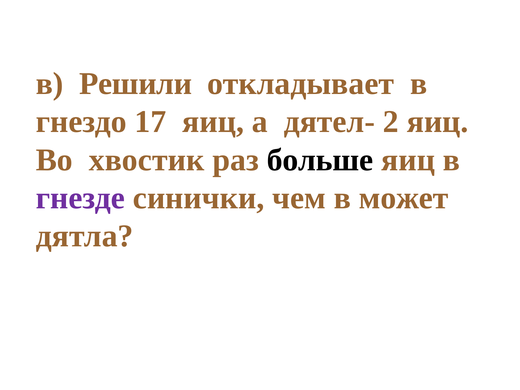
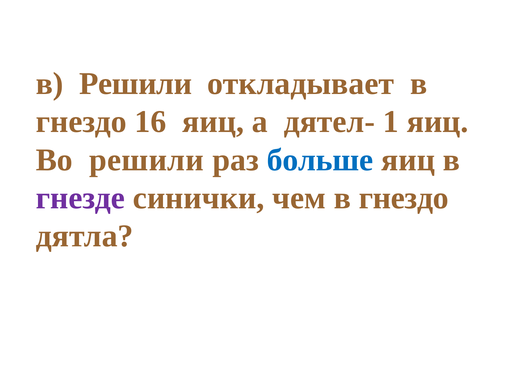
17: 17 -> 16
2: 2 -> 1
Во хвостик: хвостик -> решили
больше colour: black -> blue
чем в может: может -> гнездо
